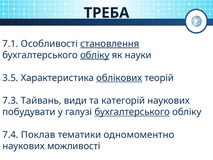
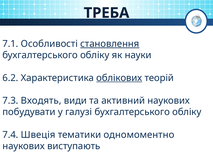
обліку at (95, 55) underline: present -> none
3.5: 3.5 -> 6.2
Тайвань: Тайвань -> Входять
категорій: категорій -> активний
бухгалтерського at (132, 112) underline: present -> none
Поклав: Поклав -> Швеція
можливості: можливості -> виступають
